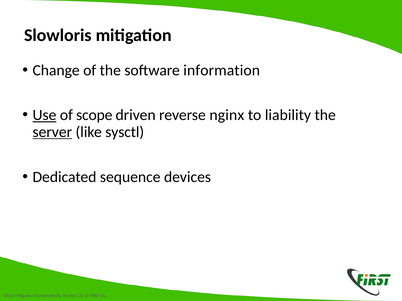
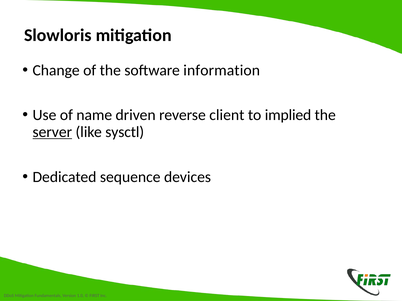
Use underline: present -> none
scope: scope -> name
nginx: nginx -> client
liability: liability -> implied
